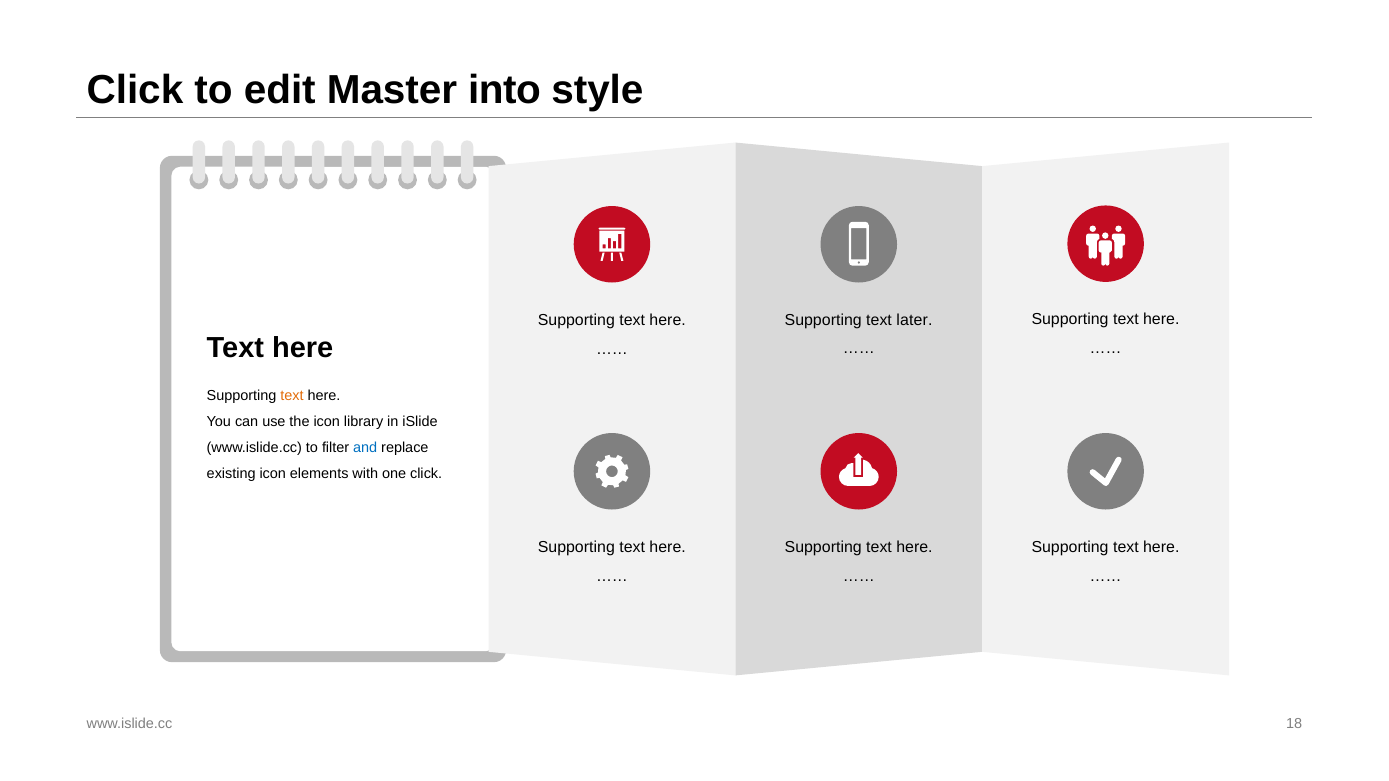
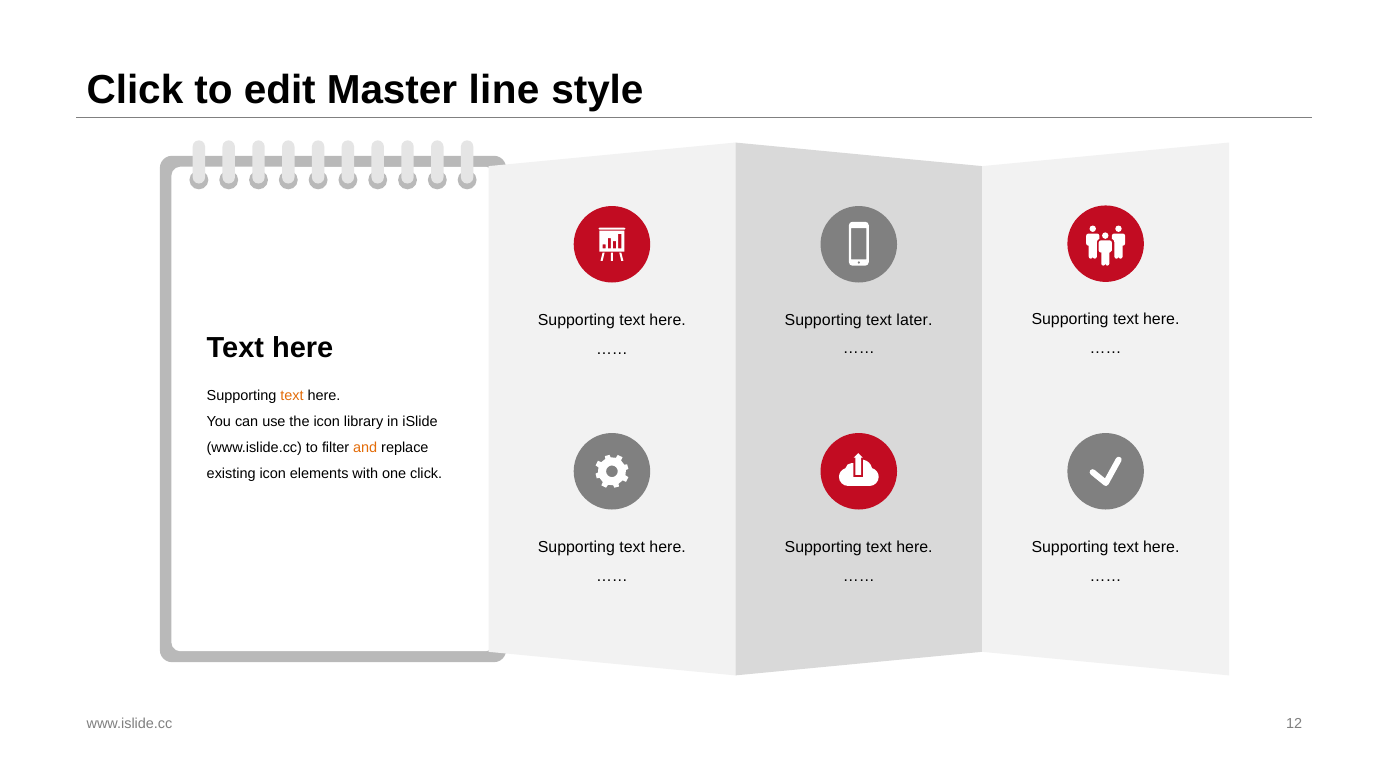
into: into -> line
and colour: blue -> orange
18: 18 -> 12
